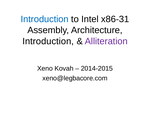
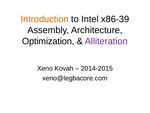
Introduction at (45, 19) colour: blue -> orange
x86-31: x86-31 -> x86-39
Introduction at (48, 41): Introduction -> Optimization
